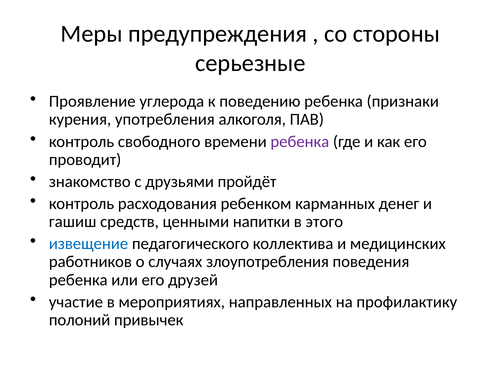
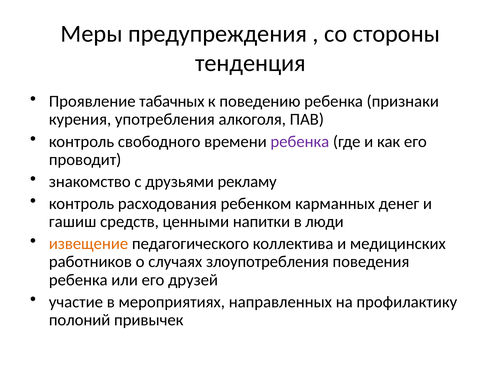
серьезные: серьезные -> тенденция
углерода: углерода -> табачных
пройдёт: пройдёт -> рекламу
этого: этого -> люди
извещение colour: blue -> orange
